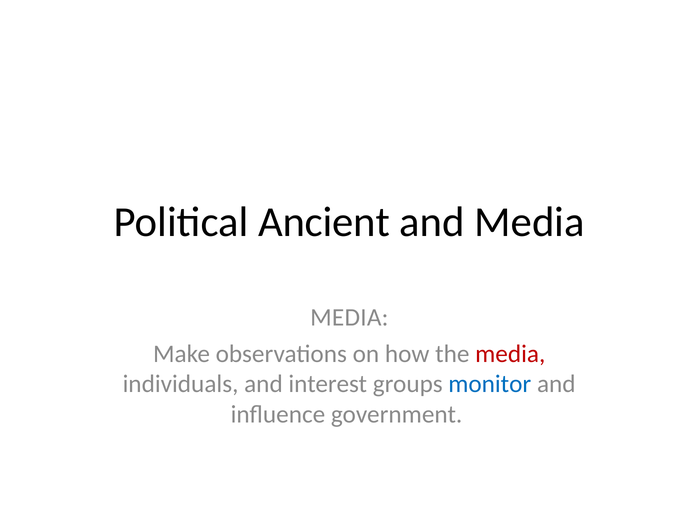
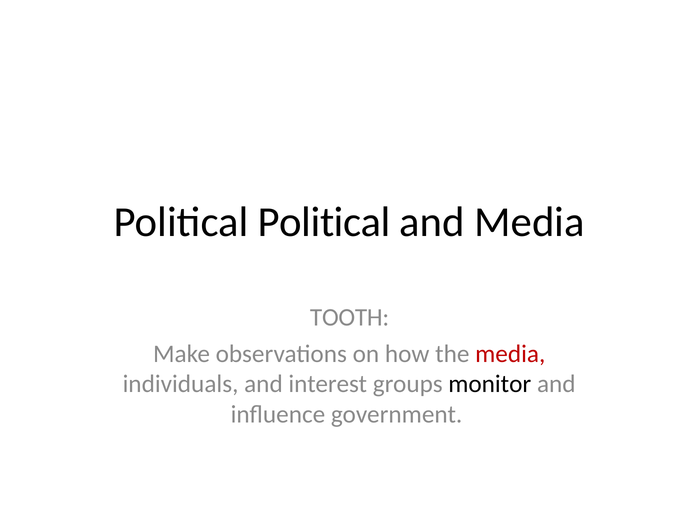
Political Ancient: Ancient -> Political
MEDIA at (349, 317): MEDIA -> TOOTH
monitor colour: blue -> black
